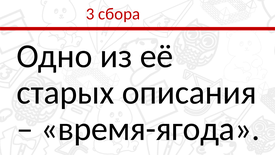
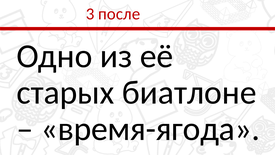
сбора: сбора -> после
описания: описания -> биатлоне
